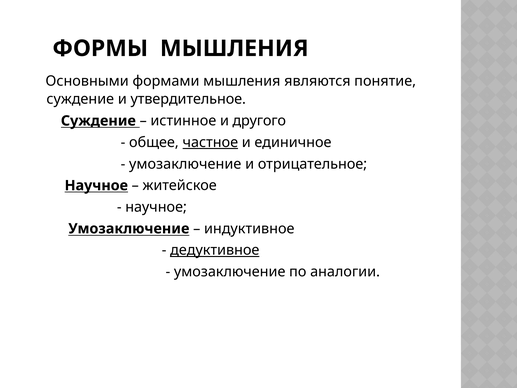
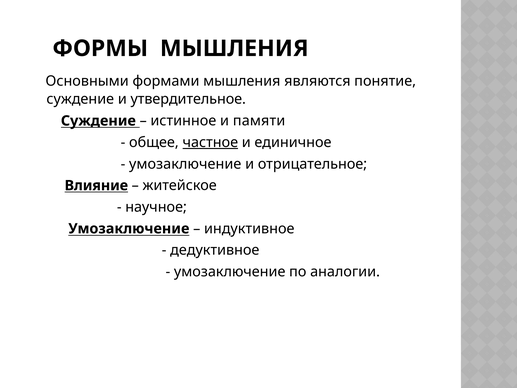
другого: другого -> памяти
Научное at (96, 185): Научное -> Влияние
дедуктивное underline: present -> none
